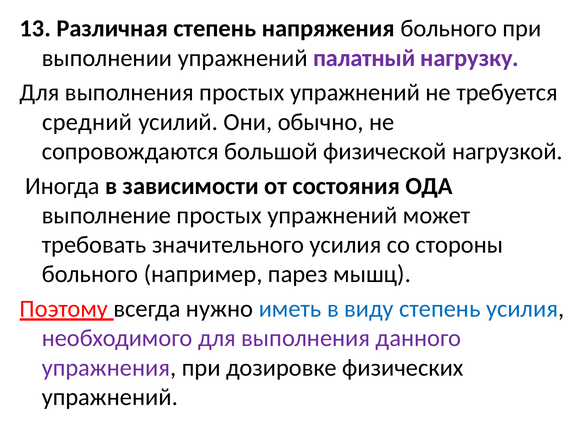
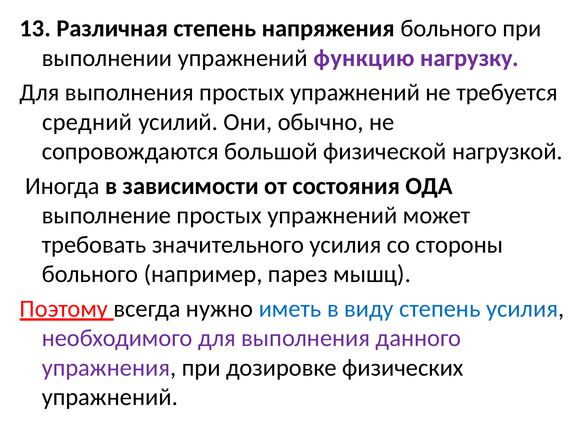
палатный: палатный -> функцию
